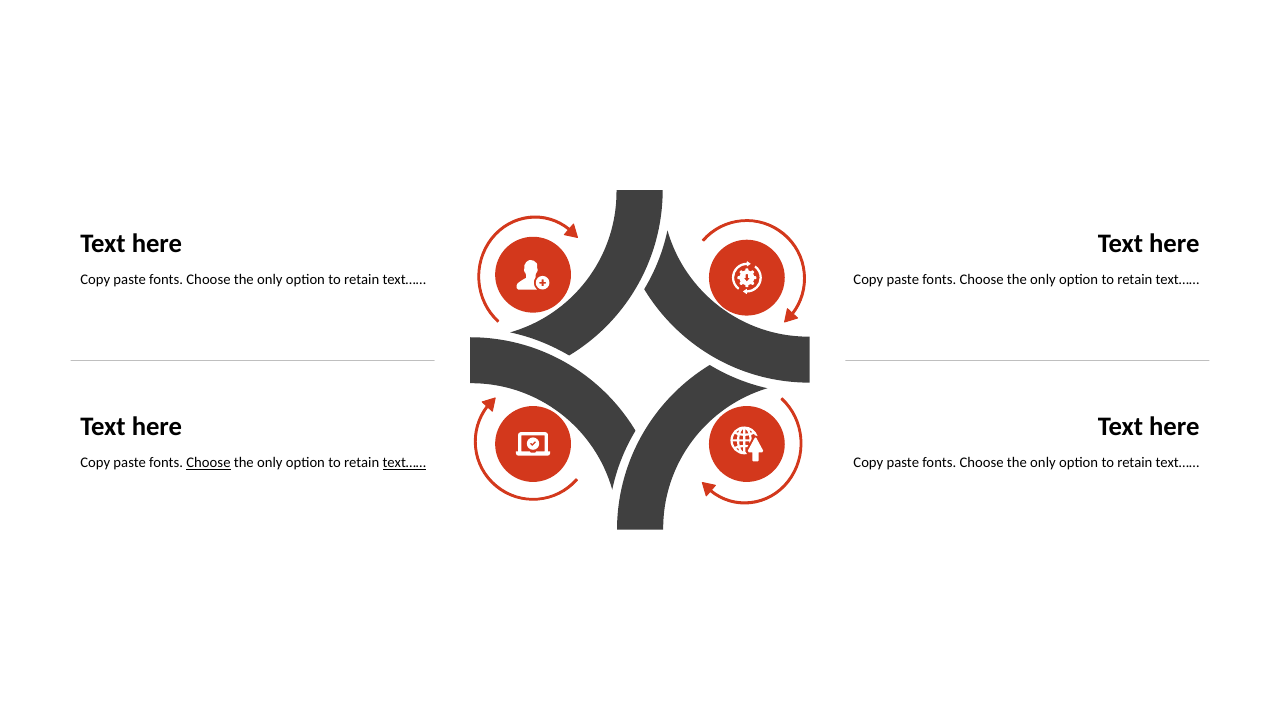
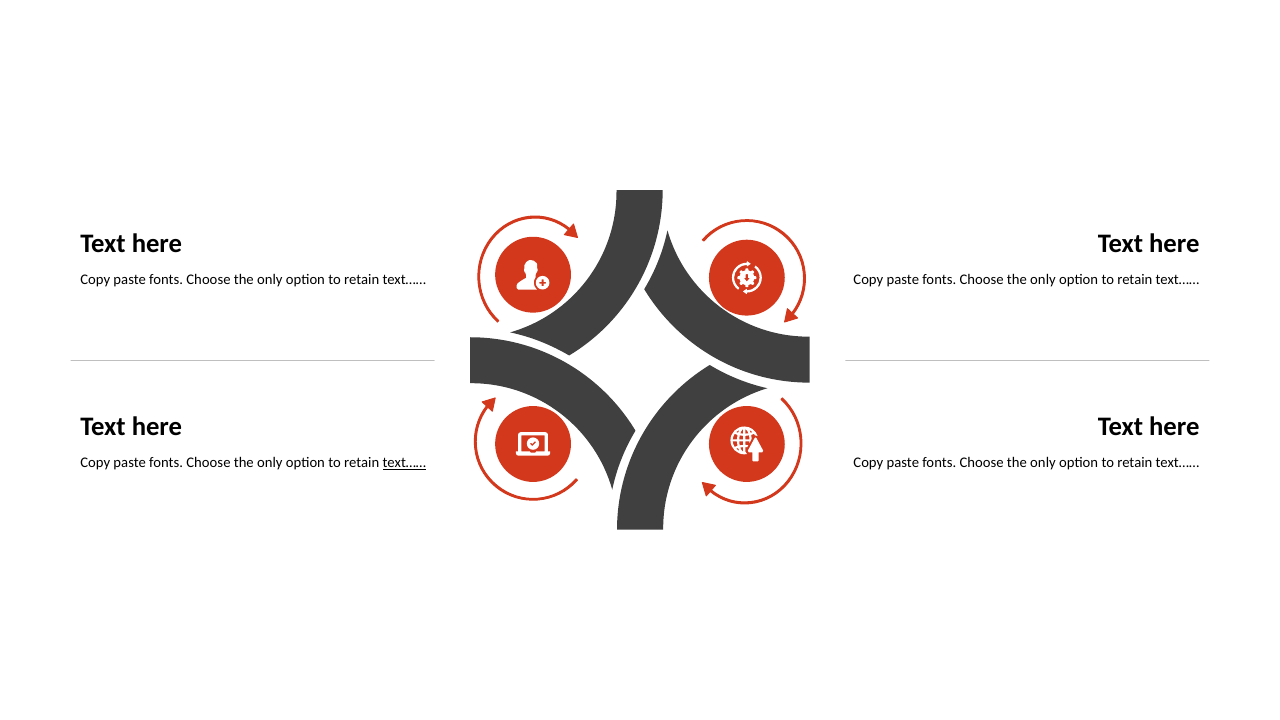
Choose at (208, 463) underline: present -> none
